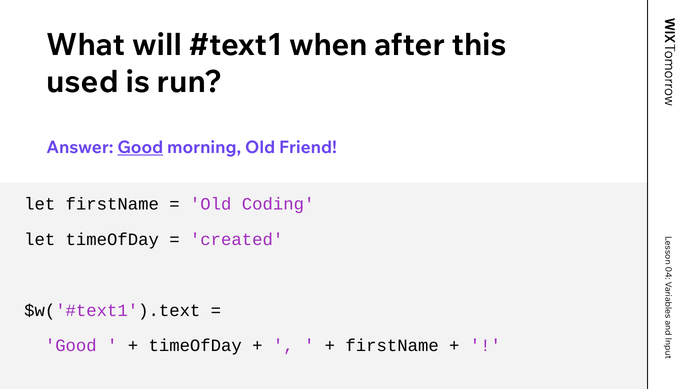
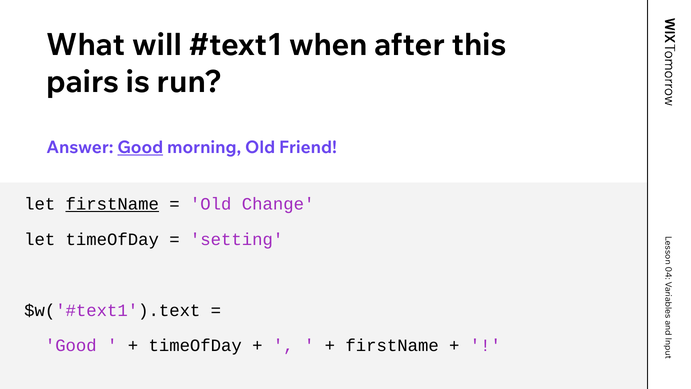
used: used -> pairs
firstName at (112, 204) underline: none -> present
Coding: Coding -> Change
created: created -> setting
